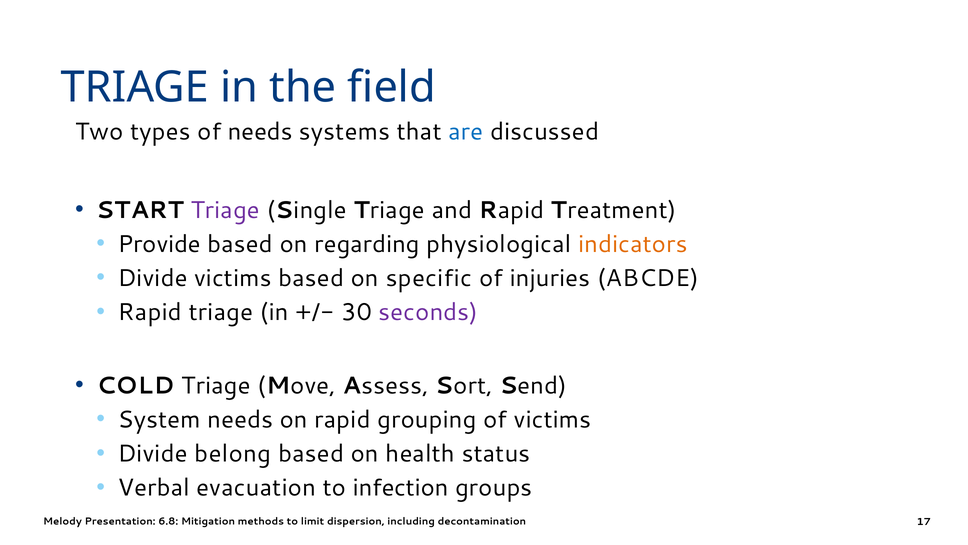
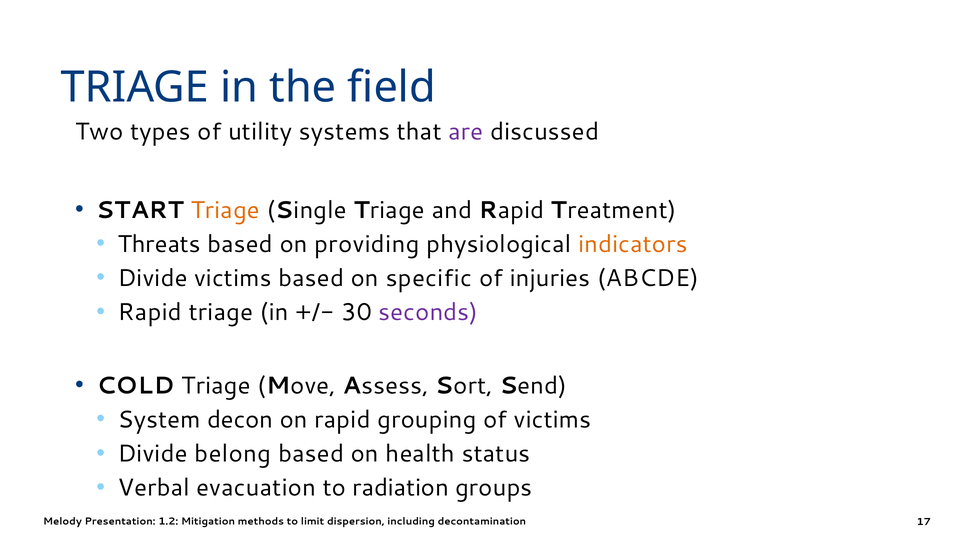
of needs: needs -> utility
are colour: blue -> purple
Triage at (225, 210) colour: purple -> orange
Provide: Provide -> Threats
regarding: regarding -> providing
System needs: needs -> decon
infection: infection -> radiation
6.8: 6.8 -> 1.2
